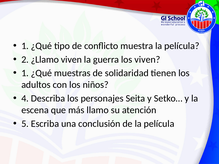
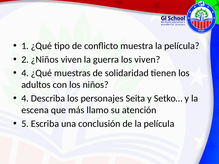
¿Llamo: ¿Llamo -> ¿Niños
1 at (25, 73): 1 -> 4
